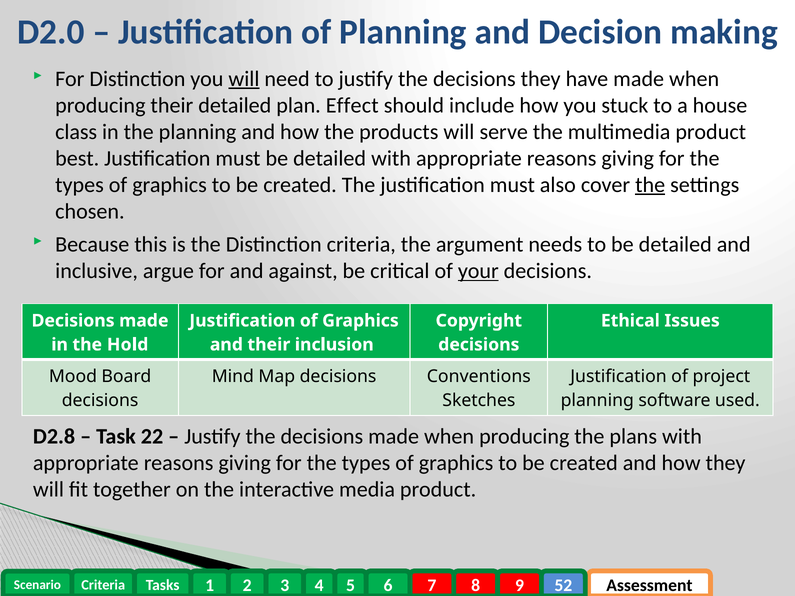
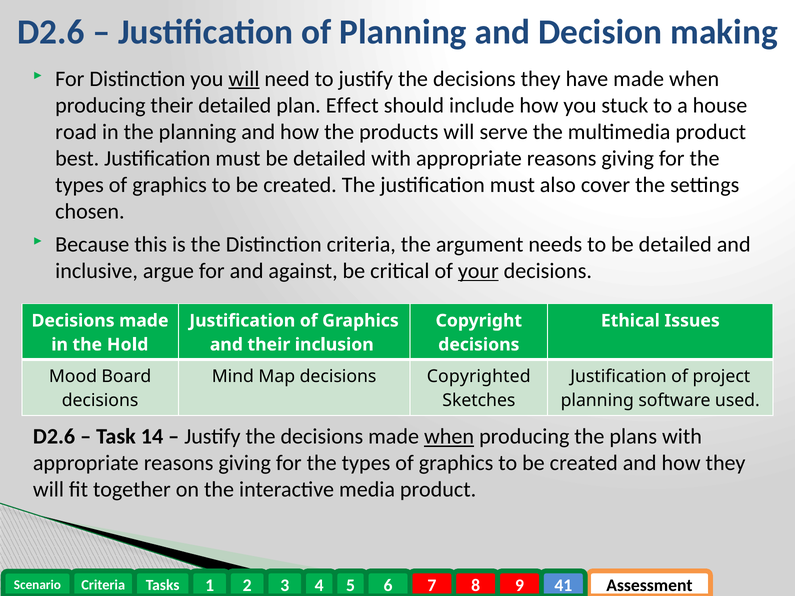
D2.0 at (51, 32): D2.0 -> D2.6
class: class -> road
the at (650, 185) underline: present -> none
Conventions: Conventions -> Copyrighted
D2.8 at (54, 437): D2.8 -> D2.6
22: 22 -> 14
when at (449, 437) underline: none -> present
52: 52 -> 41
